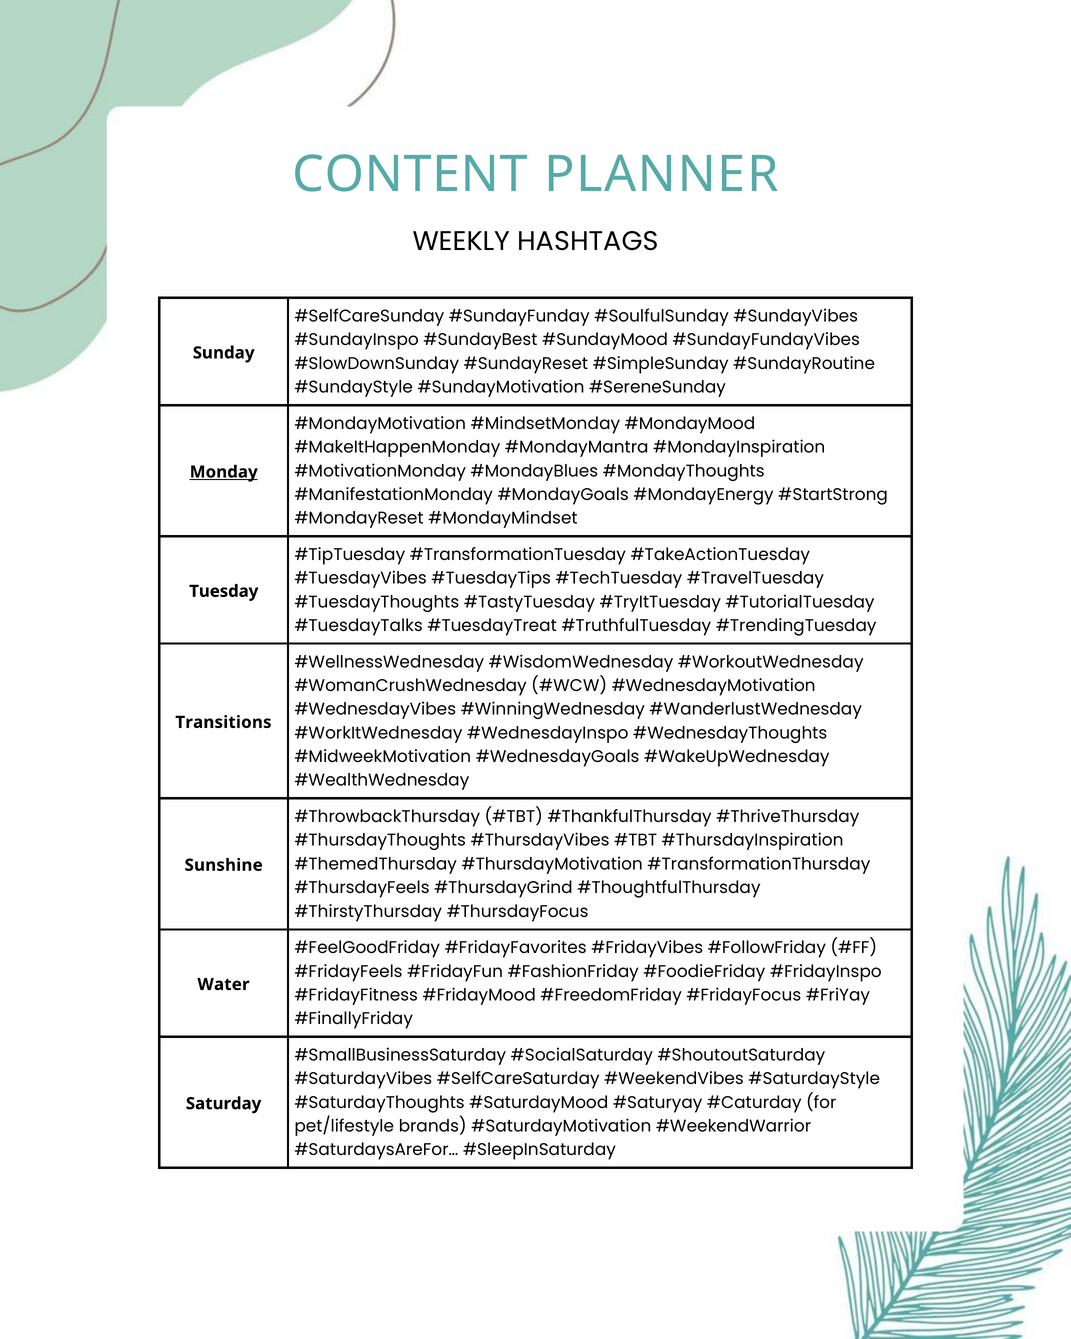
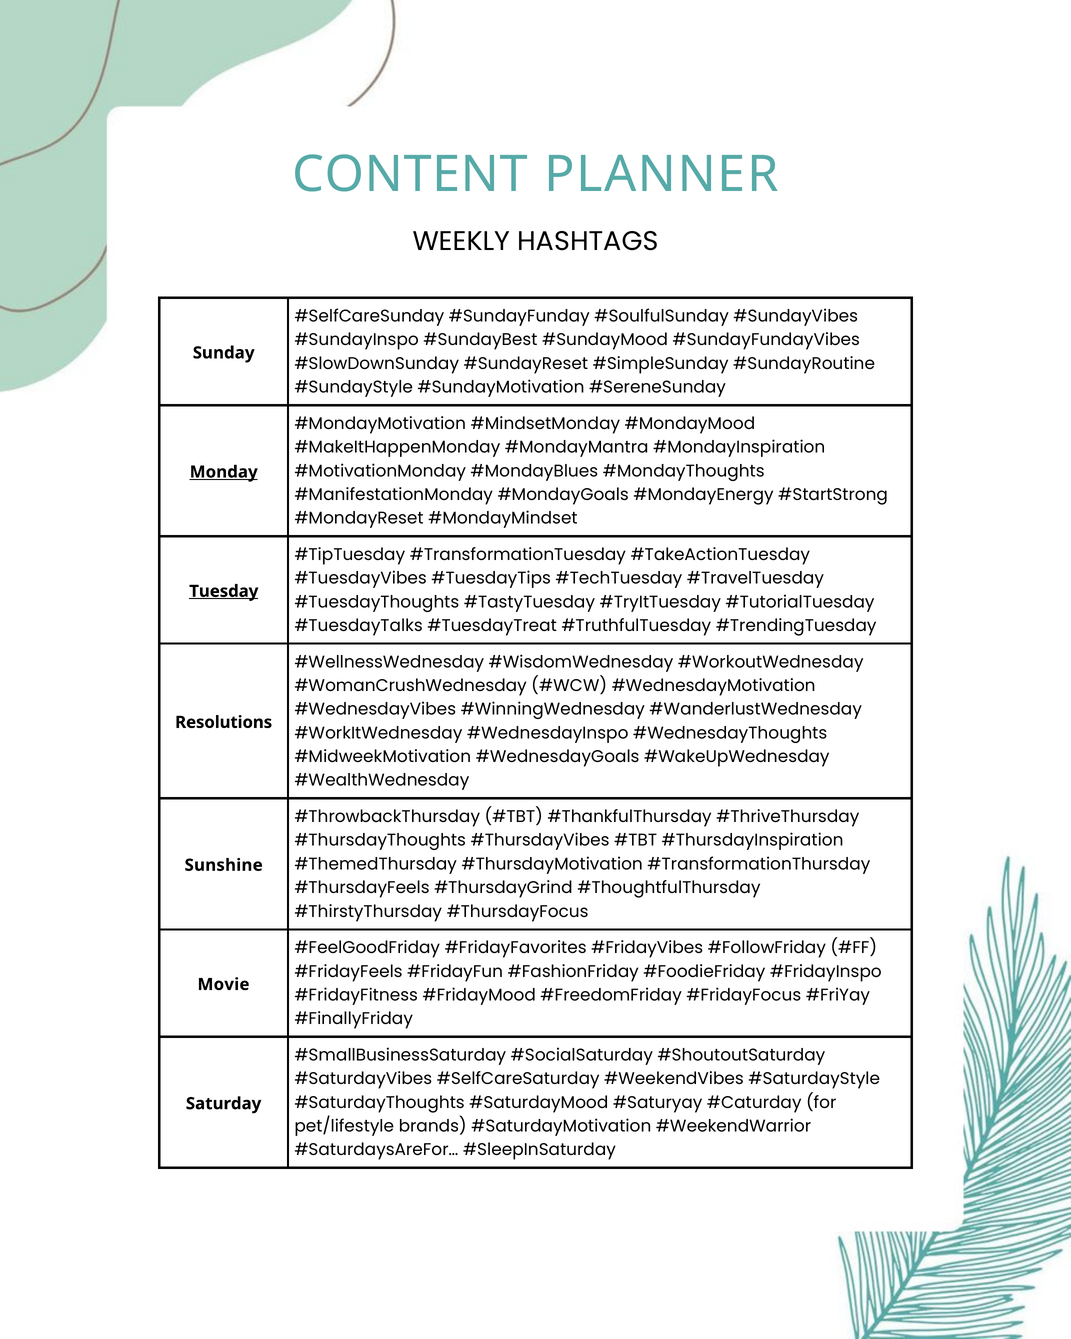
Tuesday underline: none -> present
Transitions: Transitions -> Resolutions
Water: Water -> Movie
